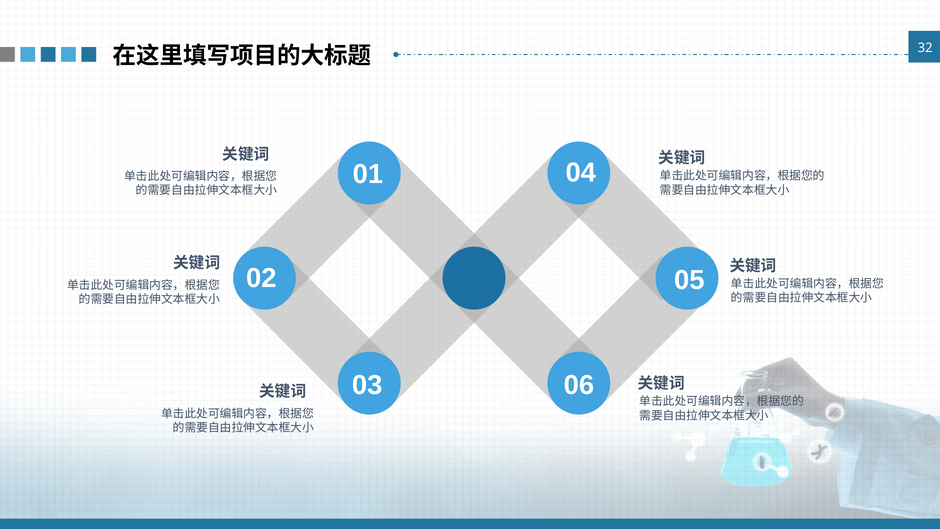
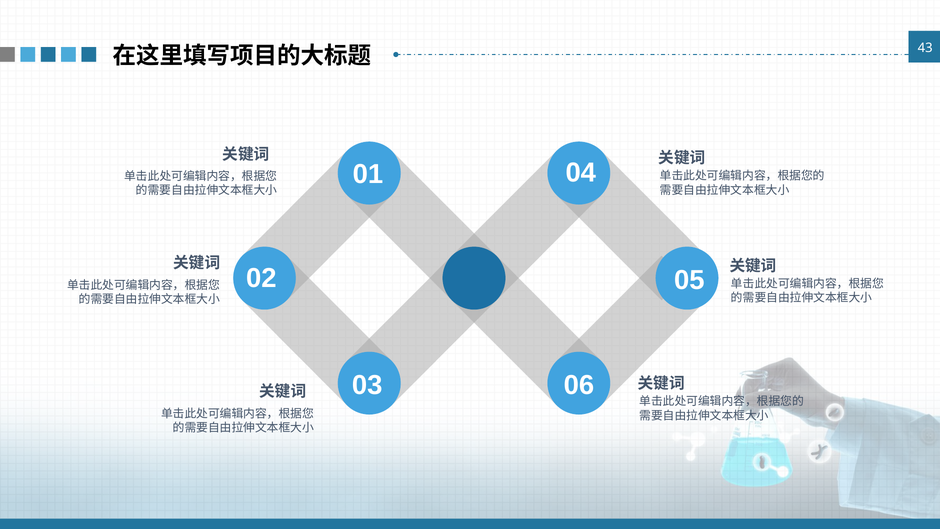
32: 32 -> 43
